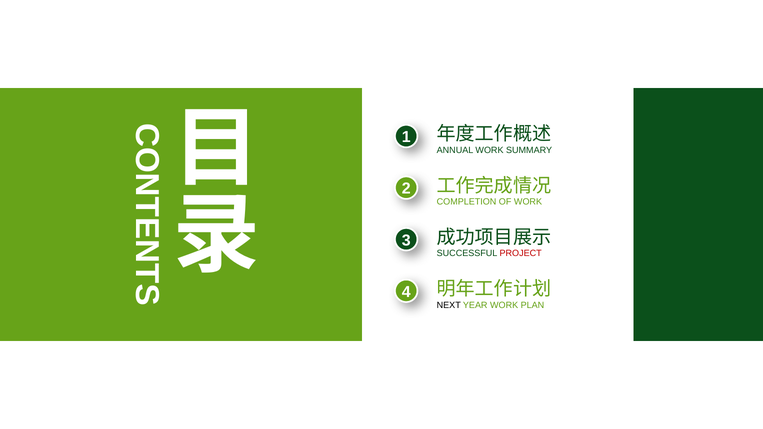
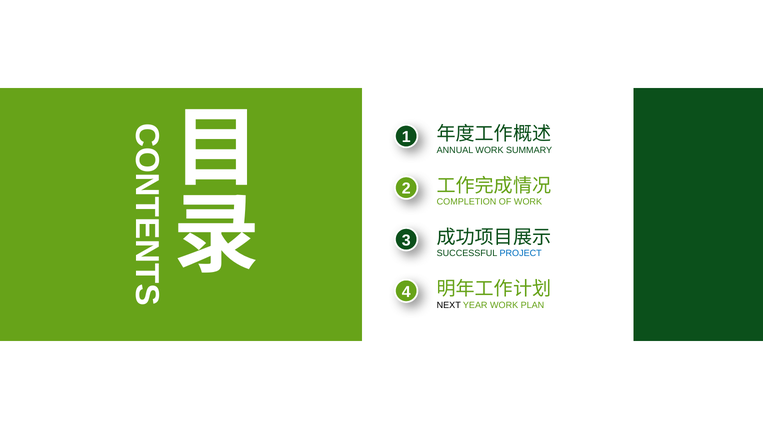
PROJECT colour: red -> blue
